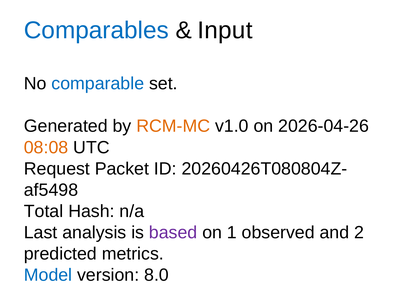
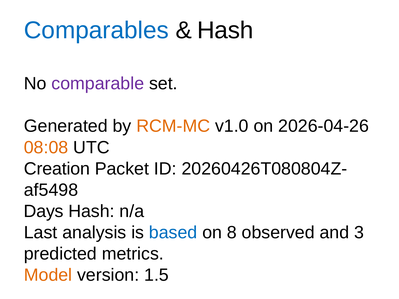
Input at (225, 30): Input -> Hash
comparable colour: blue -> purple
Request: Request -> Creation
Total: Total -> Days
based colour: purple -> blue
1: 1 -> 8
2: 2 -> 3
Model colour: blue -> orange
8.0: 8.0 -> 1.5
